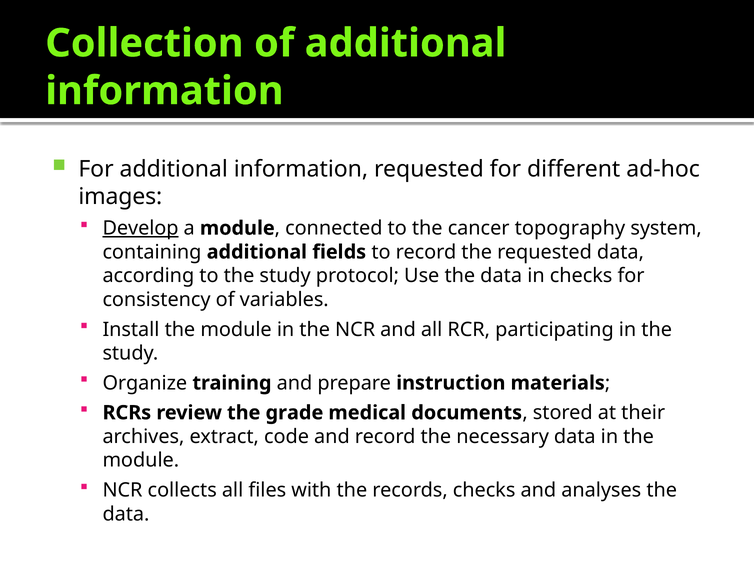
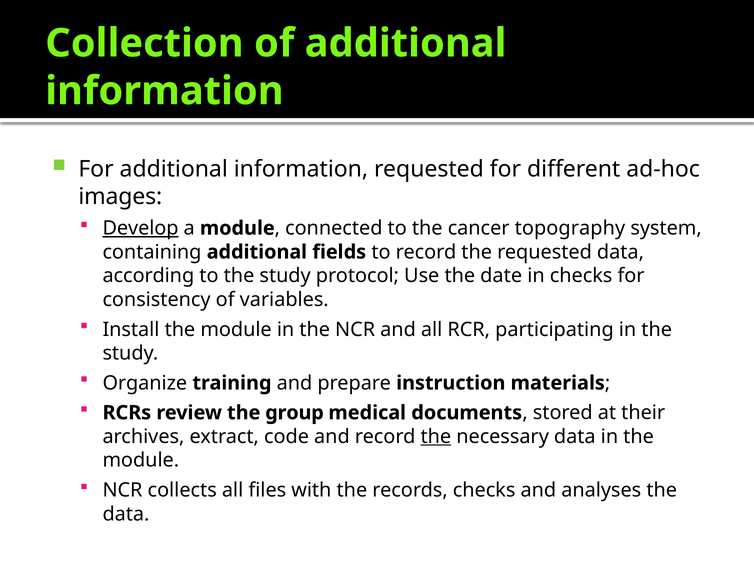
Use the data: data -> date
grade: grade -> group
the at (436, 437) underline: none -> present
